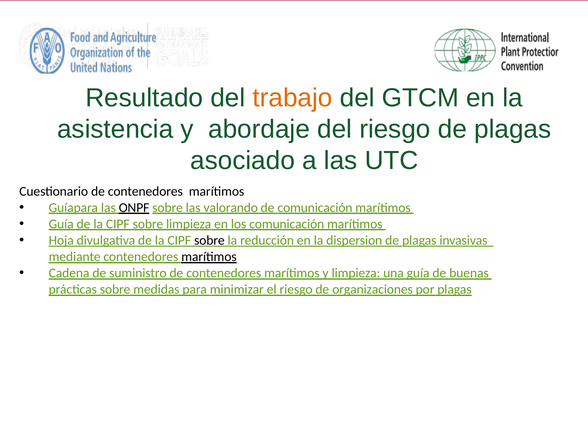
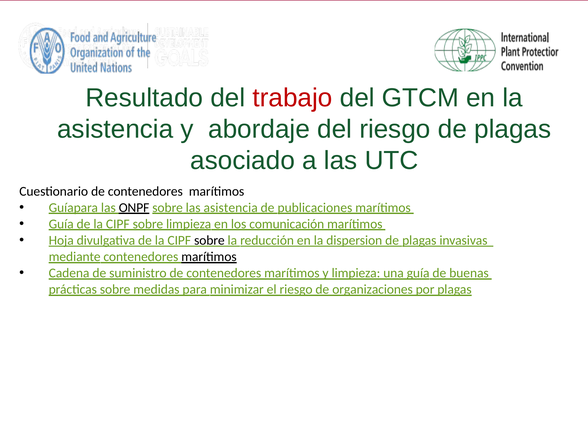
trabajo colour: orange -> red
las valorando: valorando -> asistencia
de comunicación: comunicación -> publicaciones
